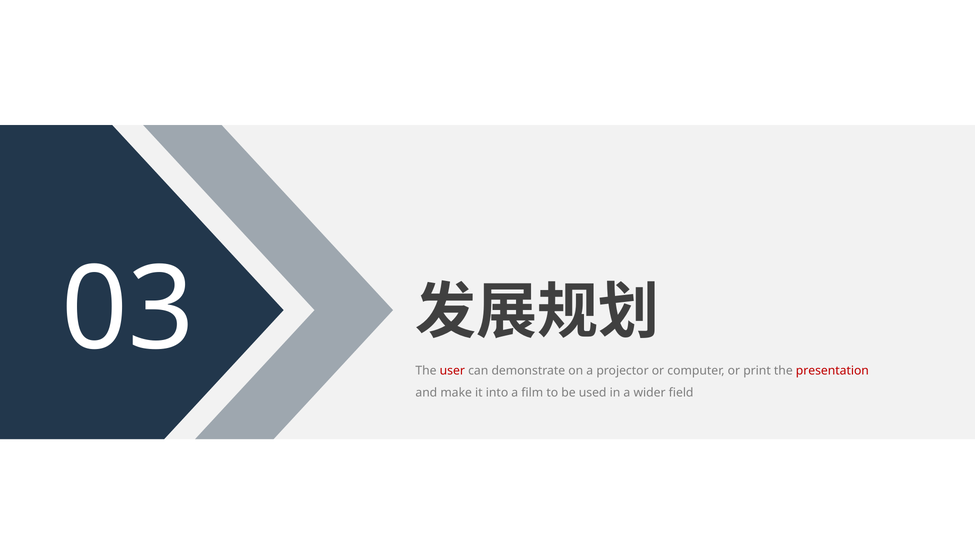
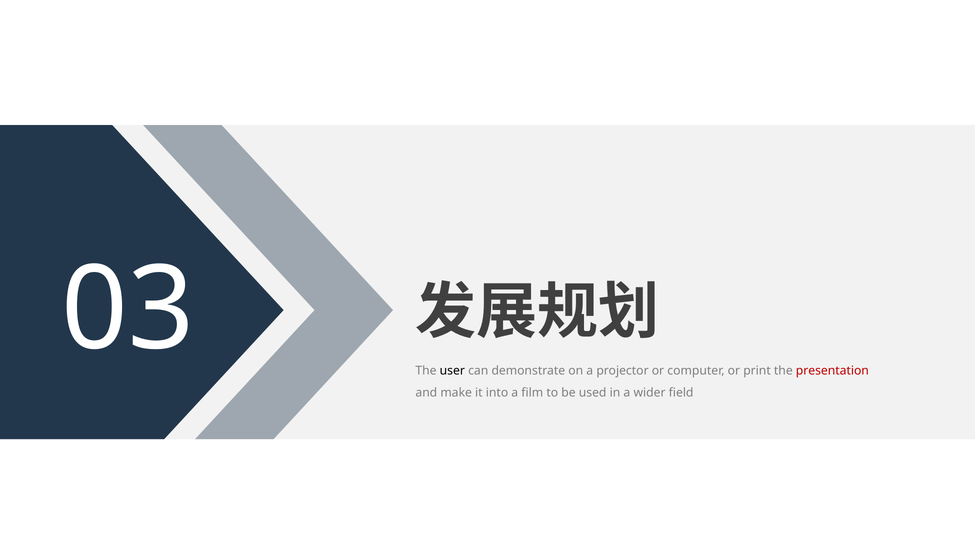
user colour: red -> black
